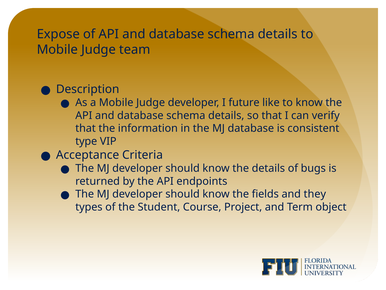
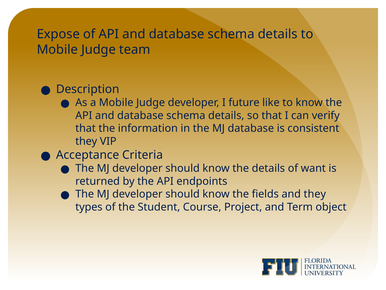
type at (86, 141): type -> they
bugs: bugs -> want
